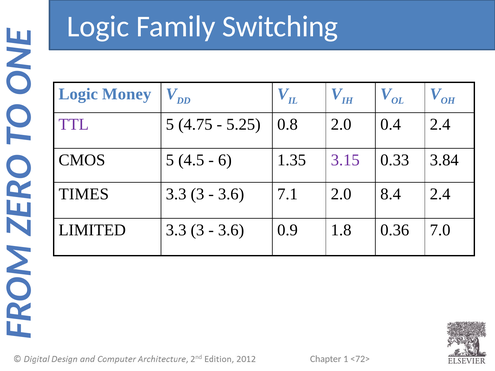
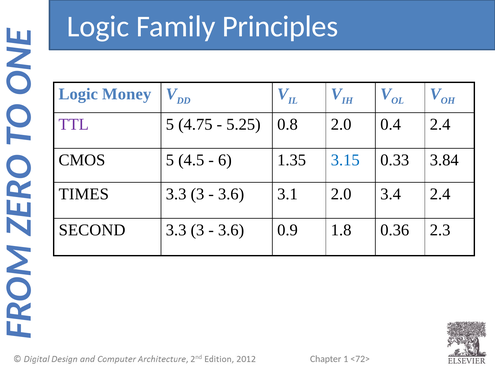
Switching: Switching -> Principles
3.15 colour: purple -> blue
7.1: 7.1 -> 3.1
8.4: 8.4 -> 3.4
LIMITED: LIMITED -> SECOND
7.0: 7.0 -> 2.3
